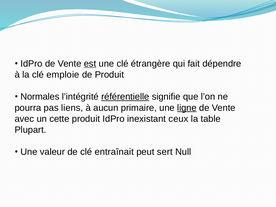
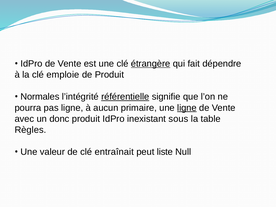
est underline: present -> none
étrangère underline: none -> present
pas liens: liens -> ligne
cette: cette -> donc
ceux: ceux -> sous
Plupart: Plupart -> Règles
sert: sert -> liste
